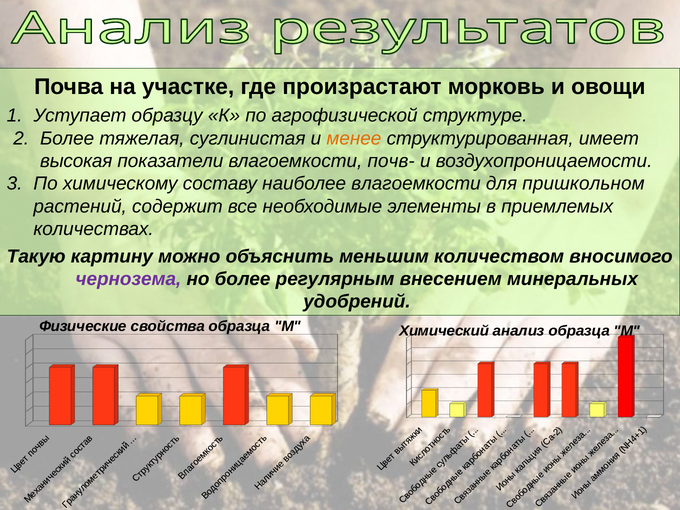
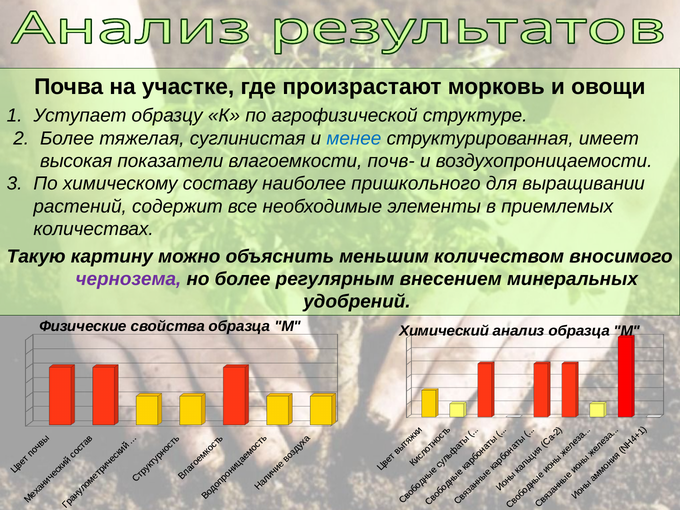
менее colour: orange -> blue
наиболее влагоемкости: влагоемкости -> пришкольного
пришкольном: пришкольном -> выращивании
